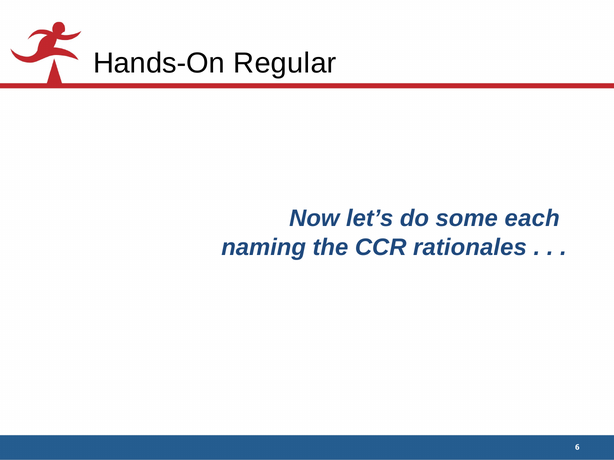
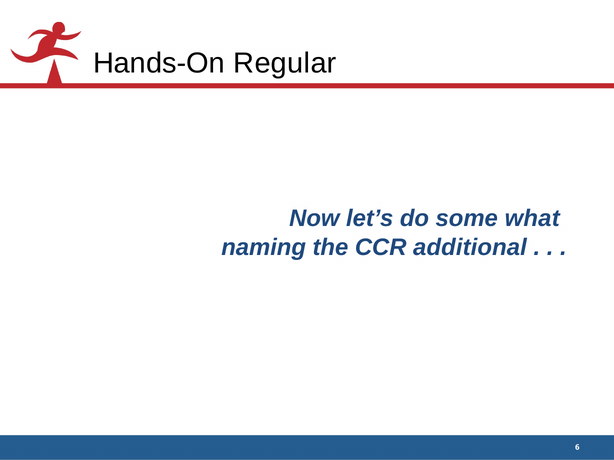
each: each -> what
rationales: rationales -> additional
